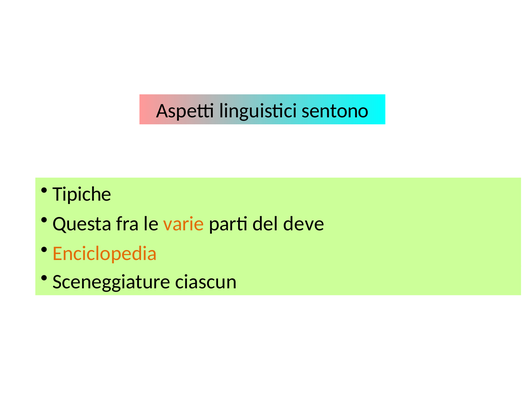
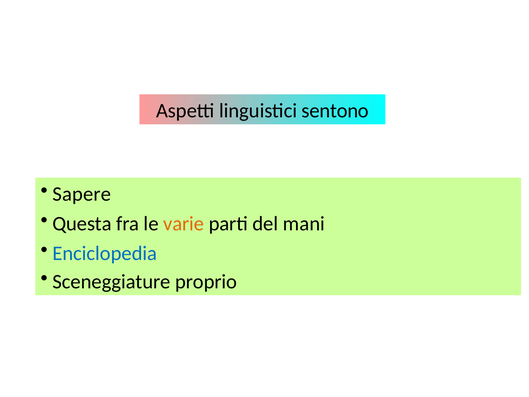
Tipiche: Tipiche -> Sapere
deve: deve -> mani
Enciclopedia colour: orange -> blue
ciascun: ciascun -> proprio
